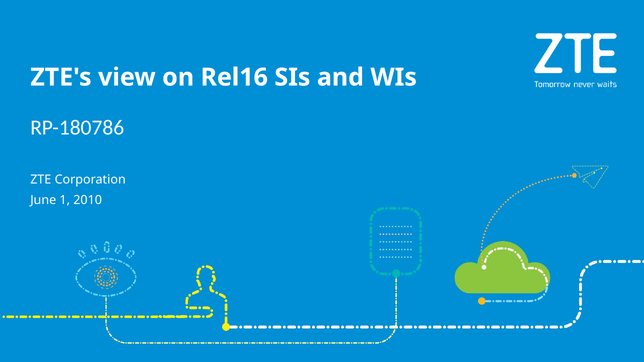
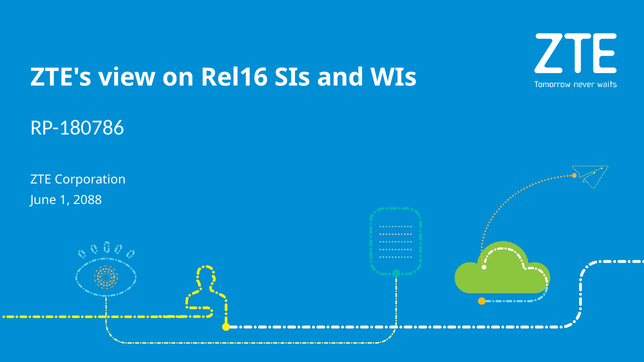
2010: 2010 -> 2088
